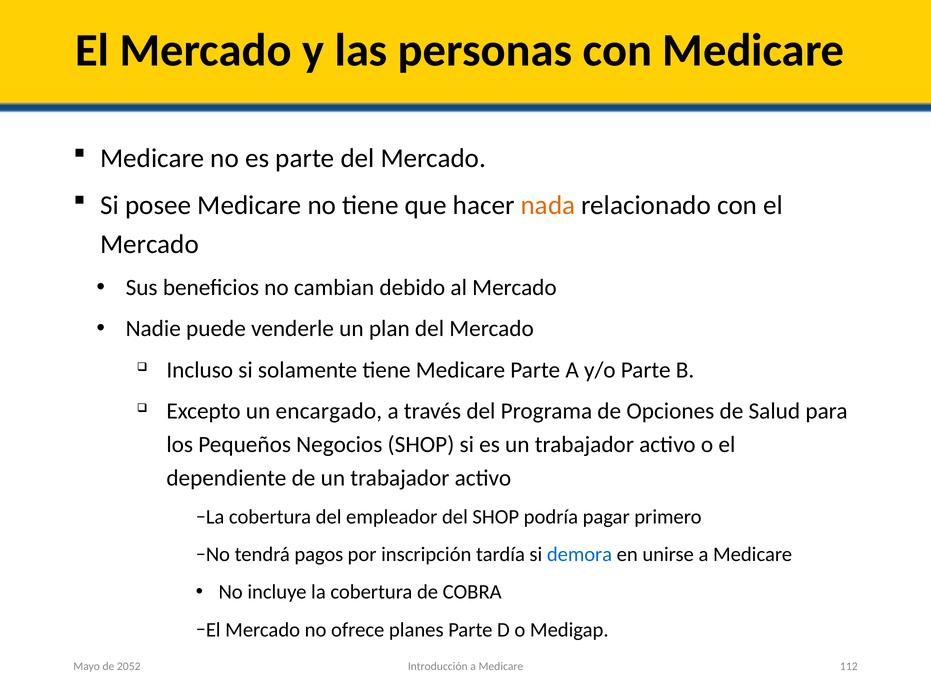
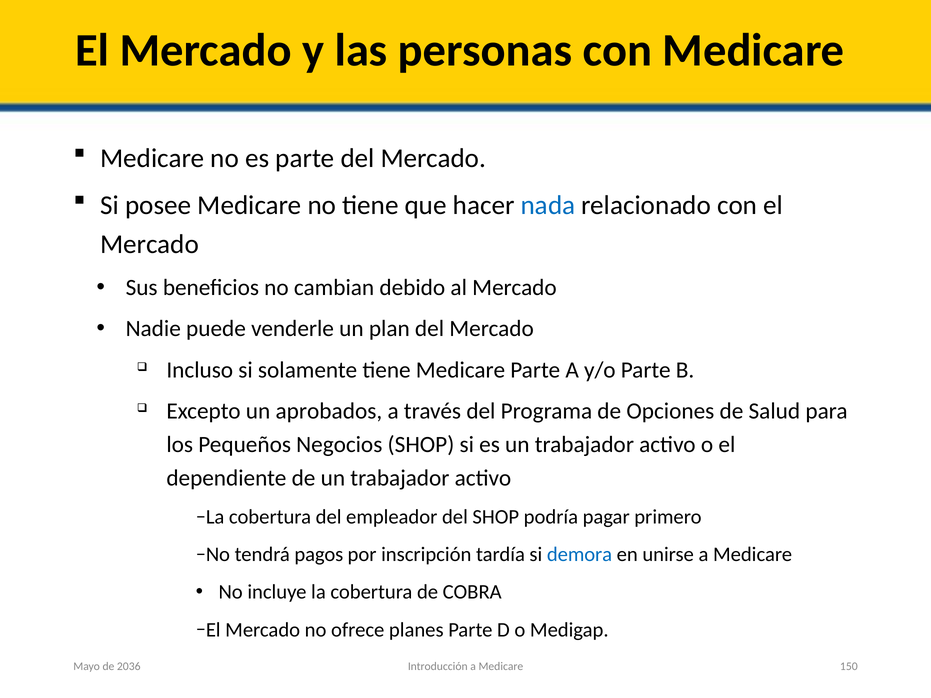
nada colour: orange -> blue
encargado: encargado -> aprobados
112: 112 -> 150
2052: 2052 -> 2036
